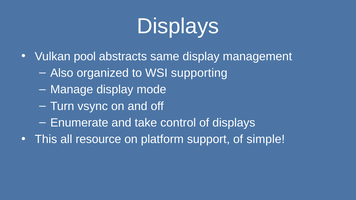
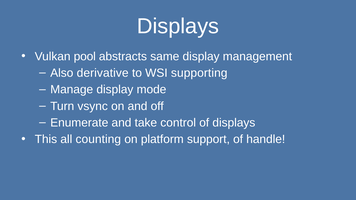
organized: organized -> derivative
resource: resource -> counting
simple: simple -> handle
